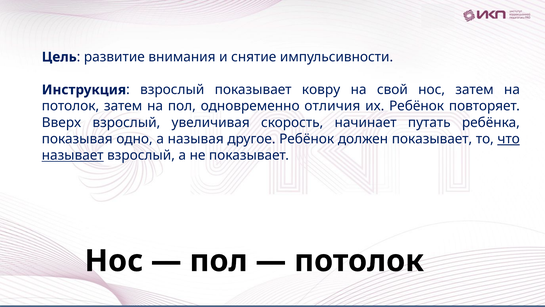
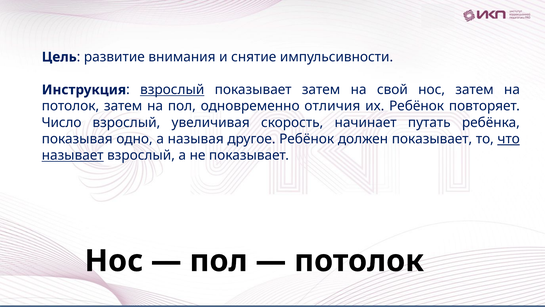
взрослый at (172, 90) underline: none -> present
показывает ковру: ковру -> затем
Вверх: Вверх -> Число
